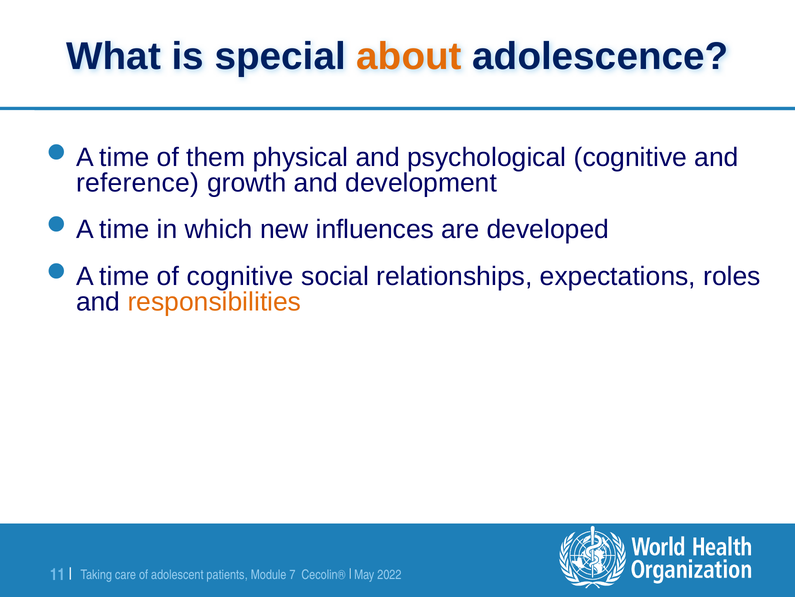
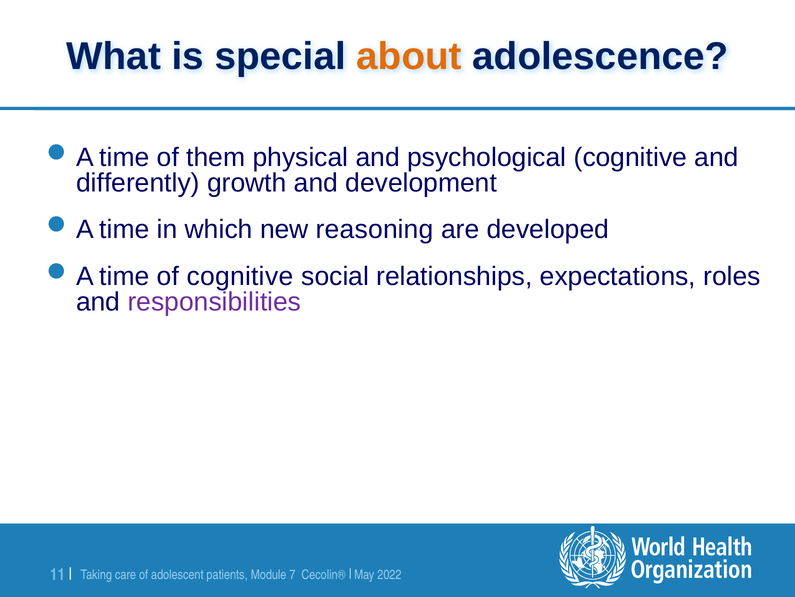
reference: reference -> differently
influences: influences -> reasoning
responsibilities colour: orange -> purple
